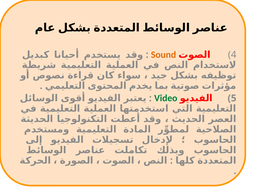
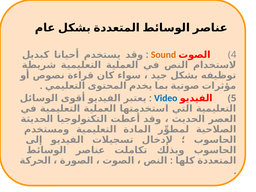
Video colour: green -> blue
